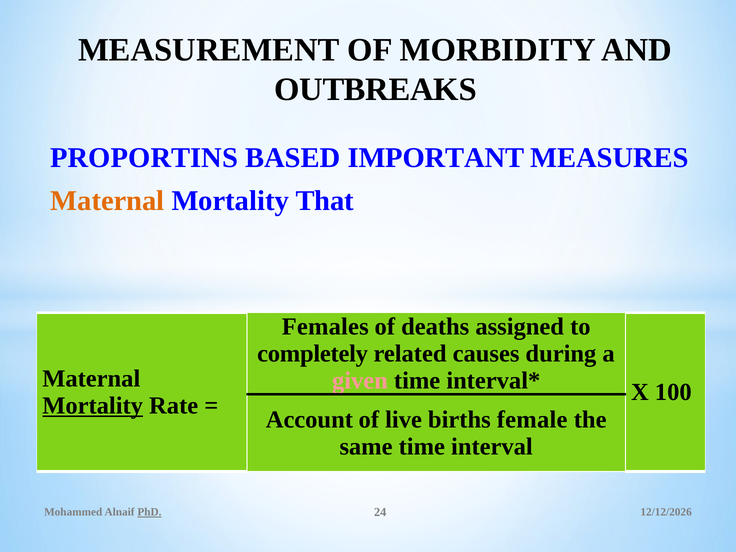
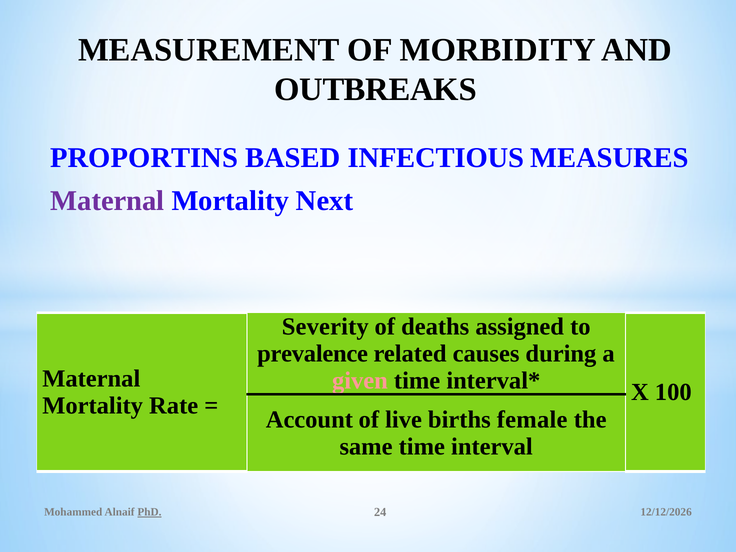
IMPORTANT: IMPORTANT -> INFECTIOUS
Maternal at (107, 201) colour: orange -> purple
That: That -> Next
Females: Females -> Severity
completely: completely -> prevalence
Mortality at (93, 406) underline: present -> none
